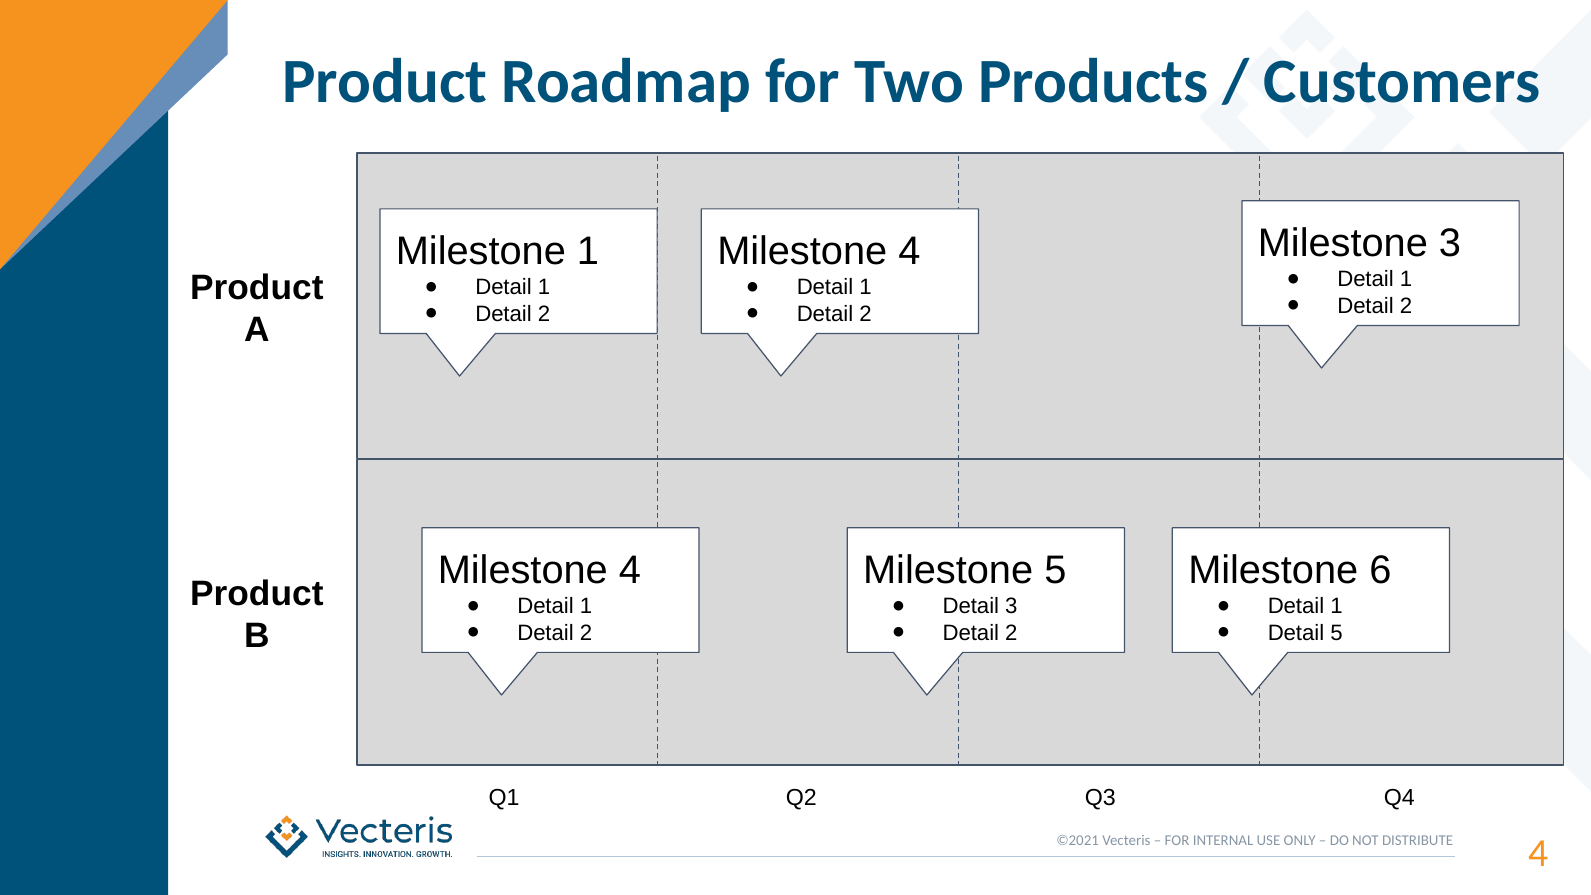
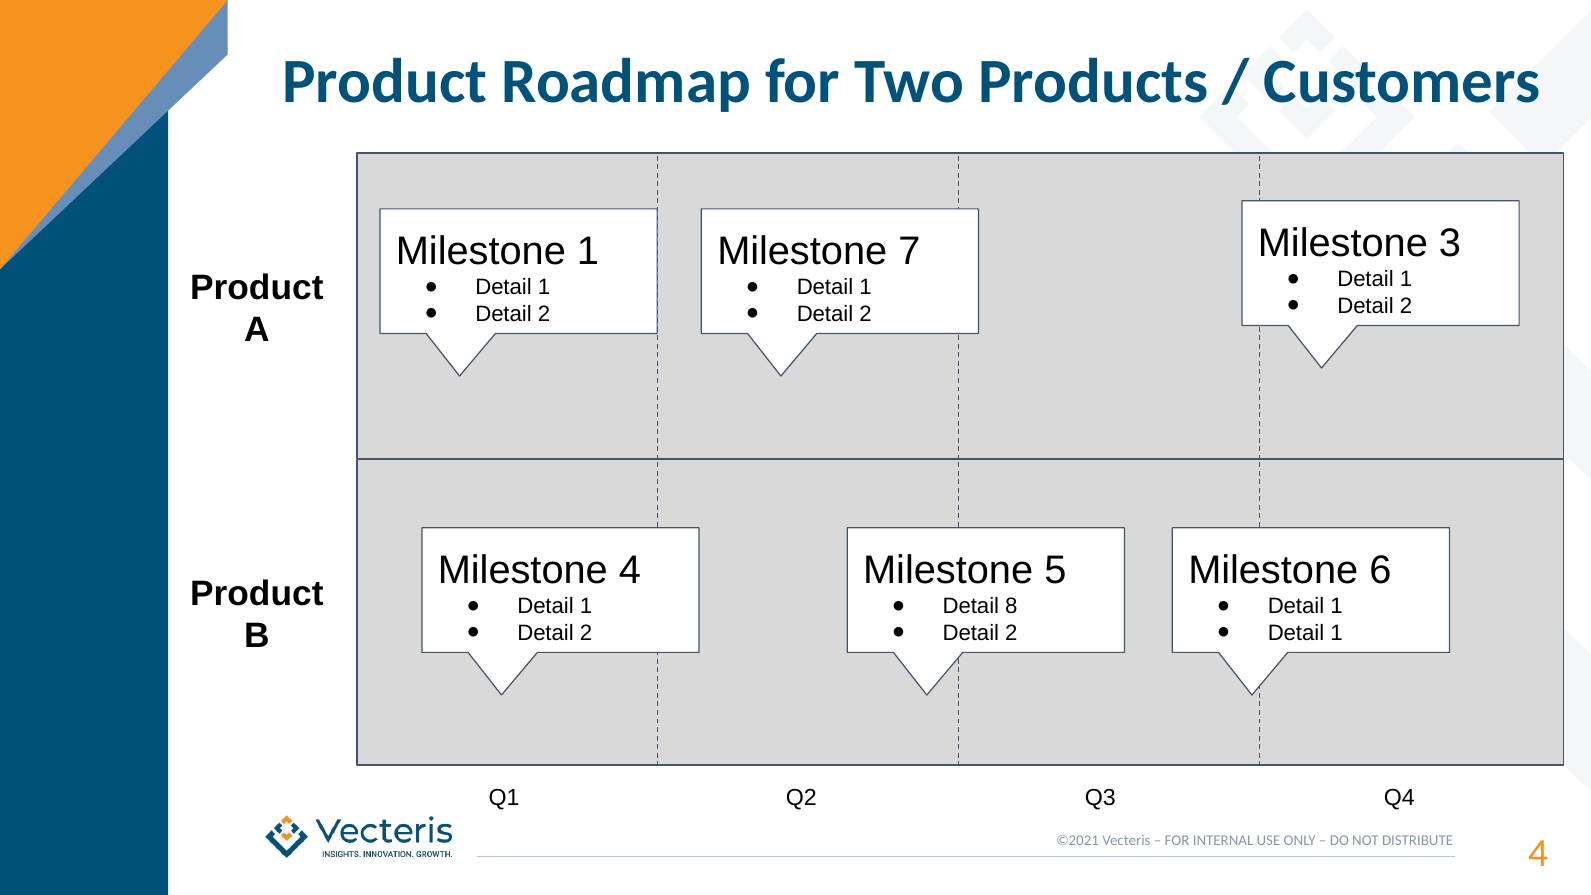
4 at (909, 251): 4 -> 7
Detail 3: 3 -> 8
5 at (1336, 633): 5 -> 1
